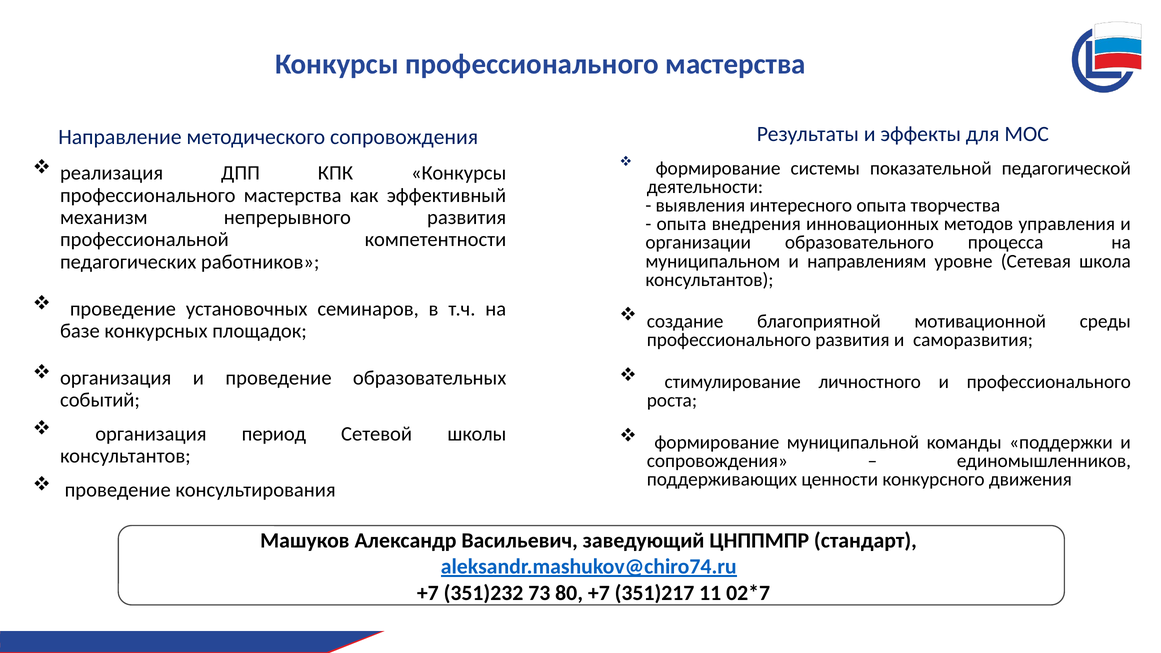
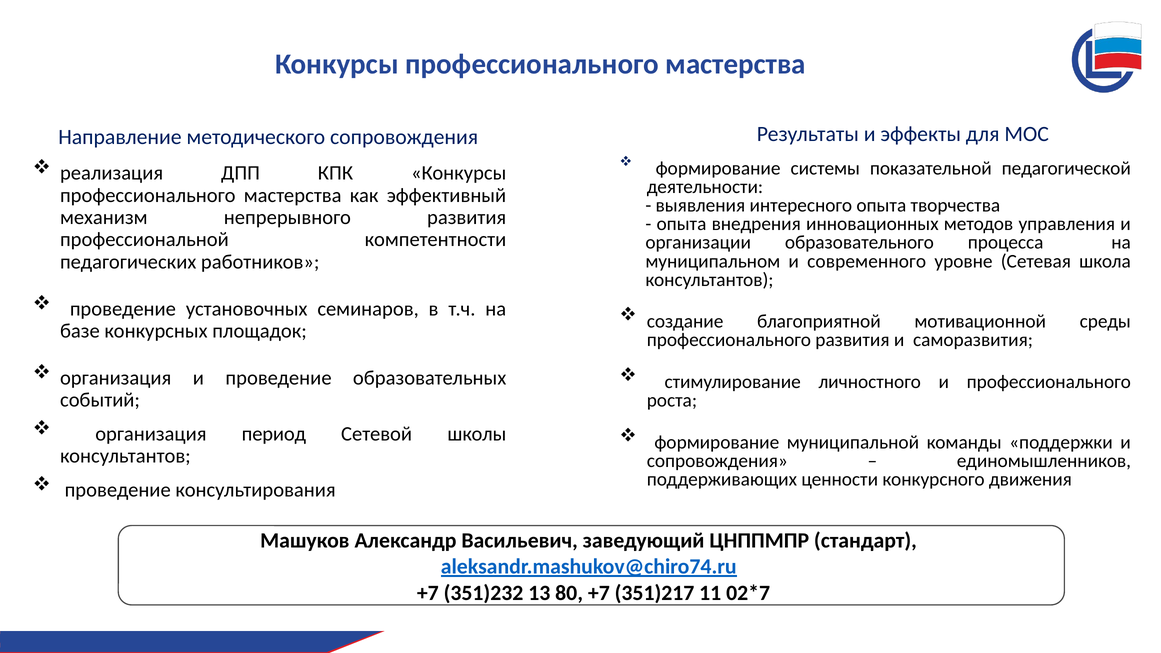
направлениям: направлениям -> современного
73: 73 -> 13
